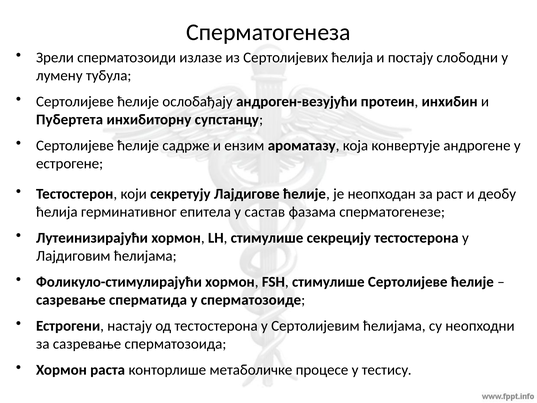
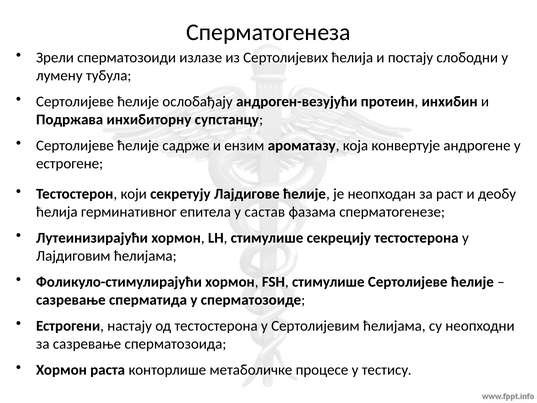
Пубертета: Пубертета -> Подржава
